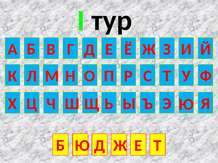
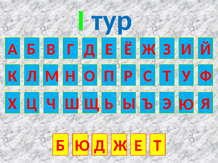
тур colour: black -> blue
